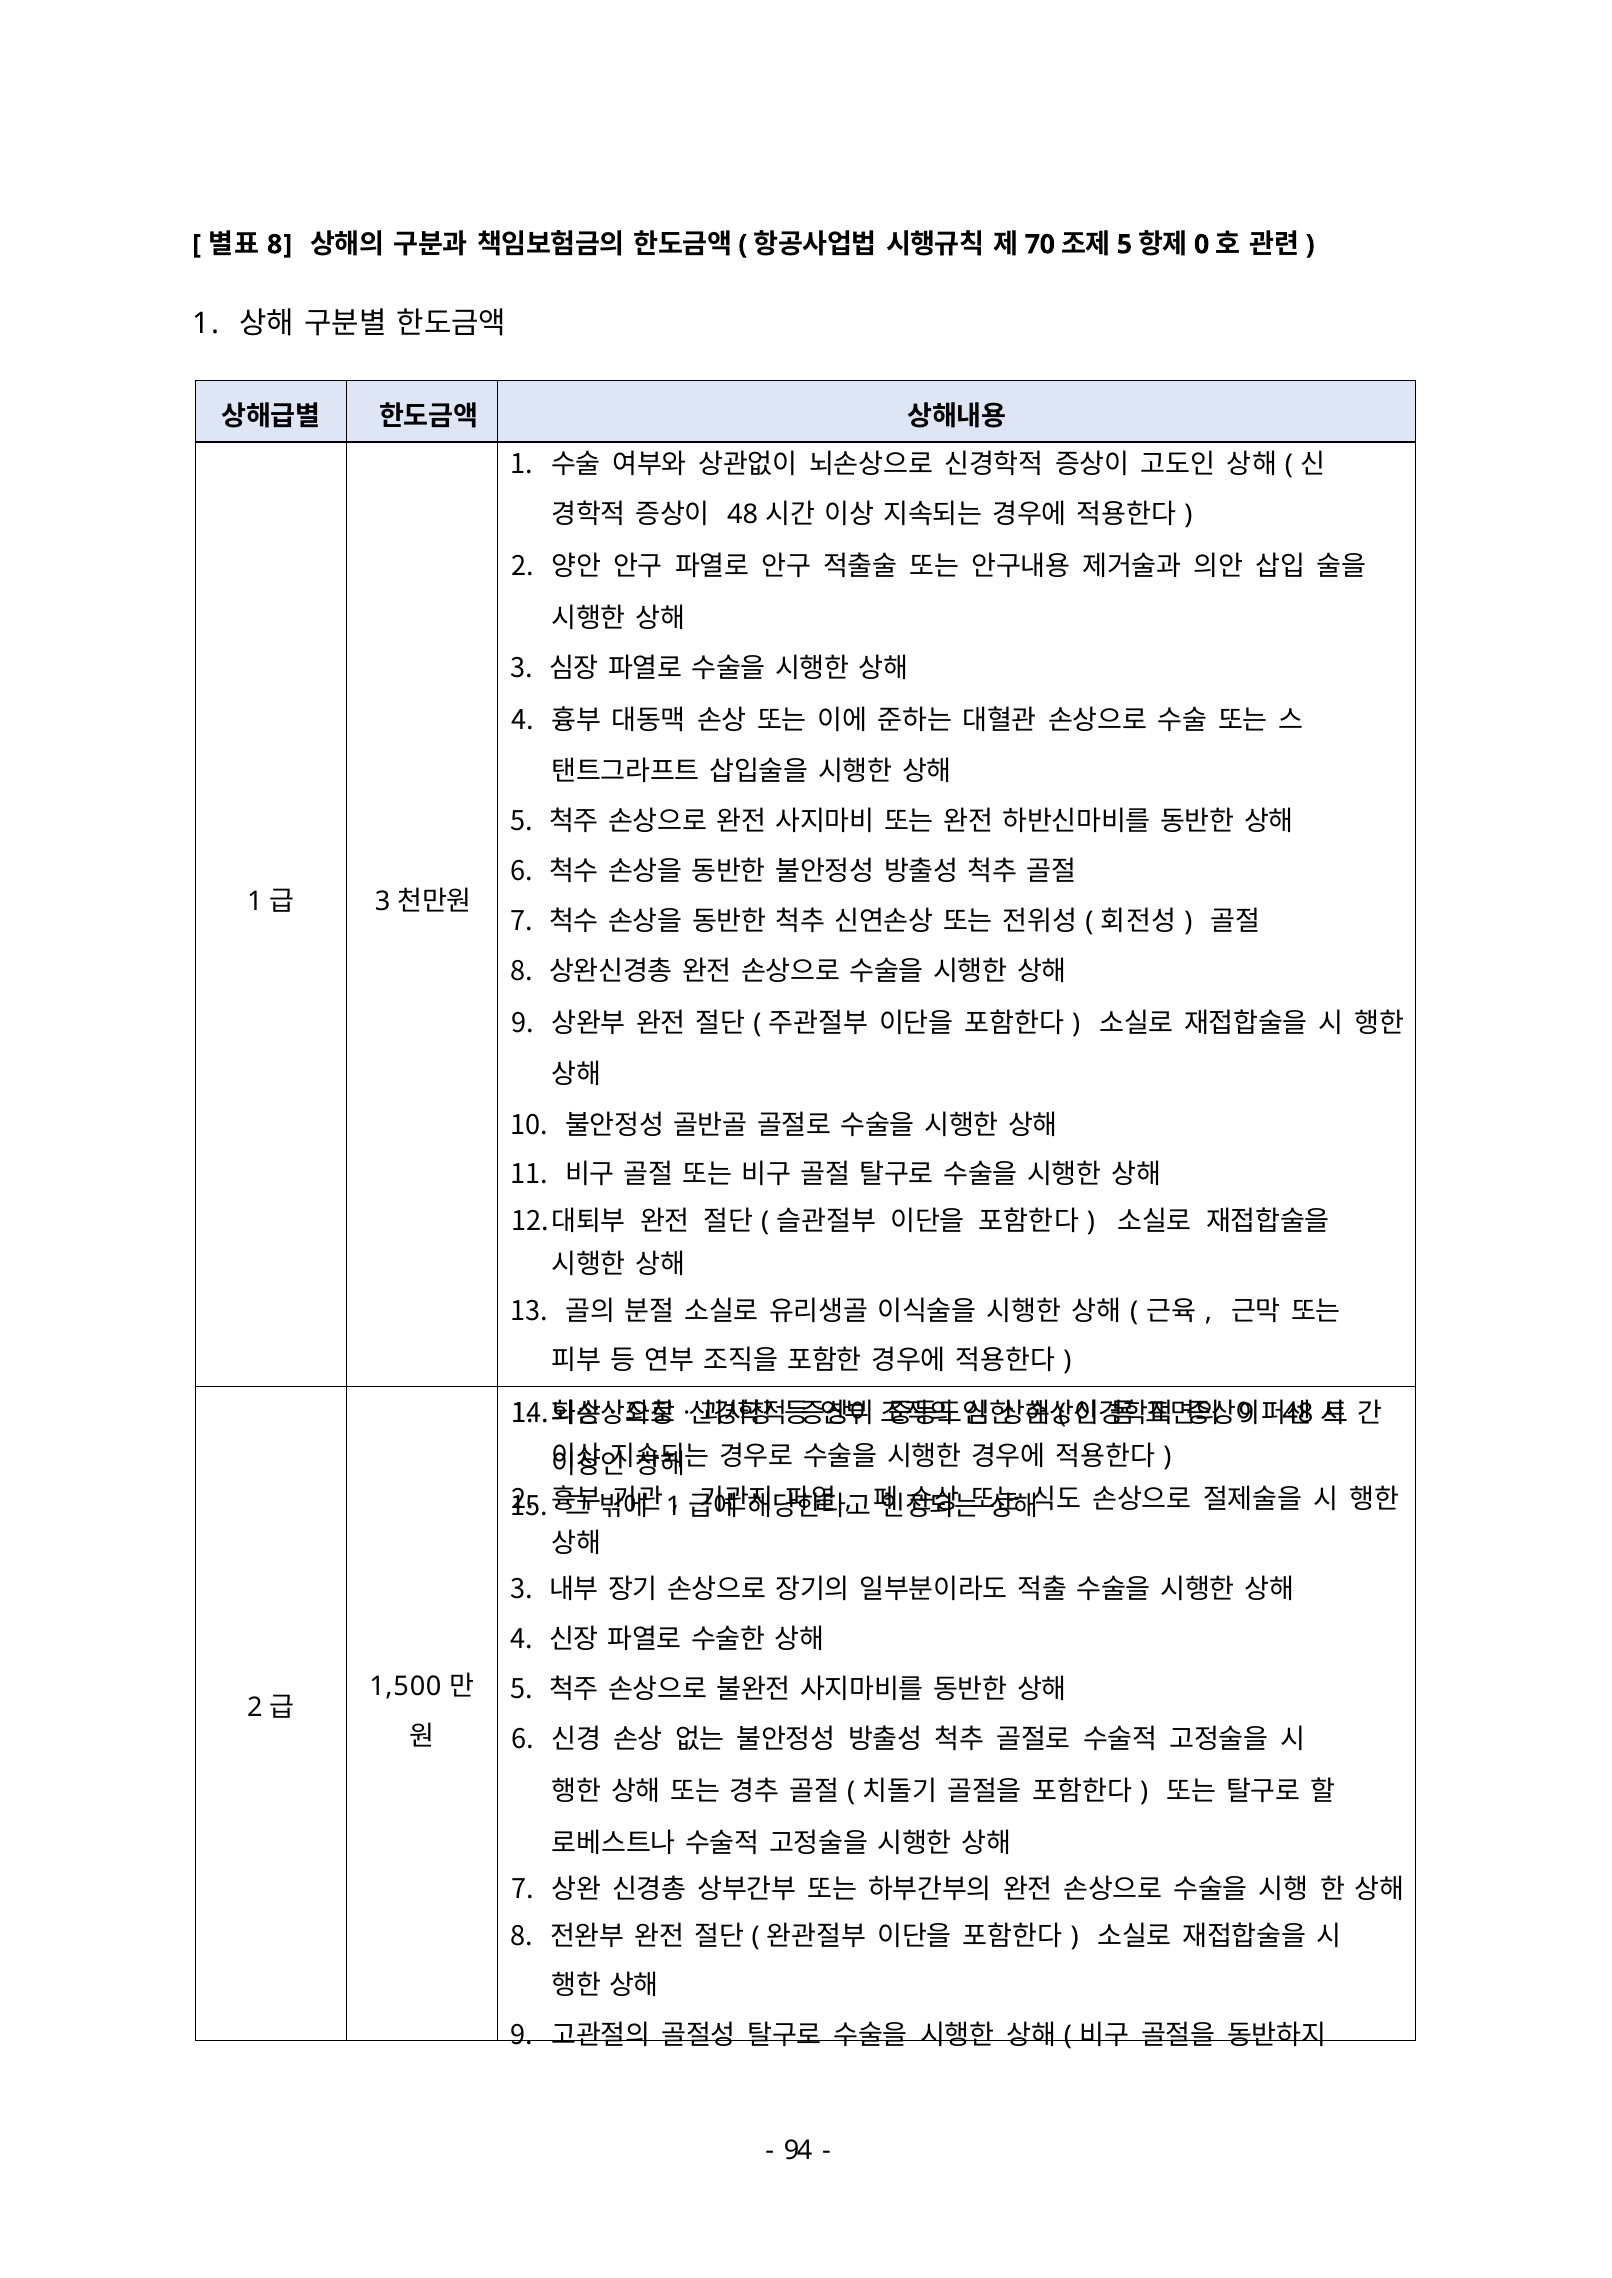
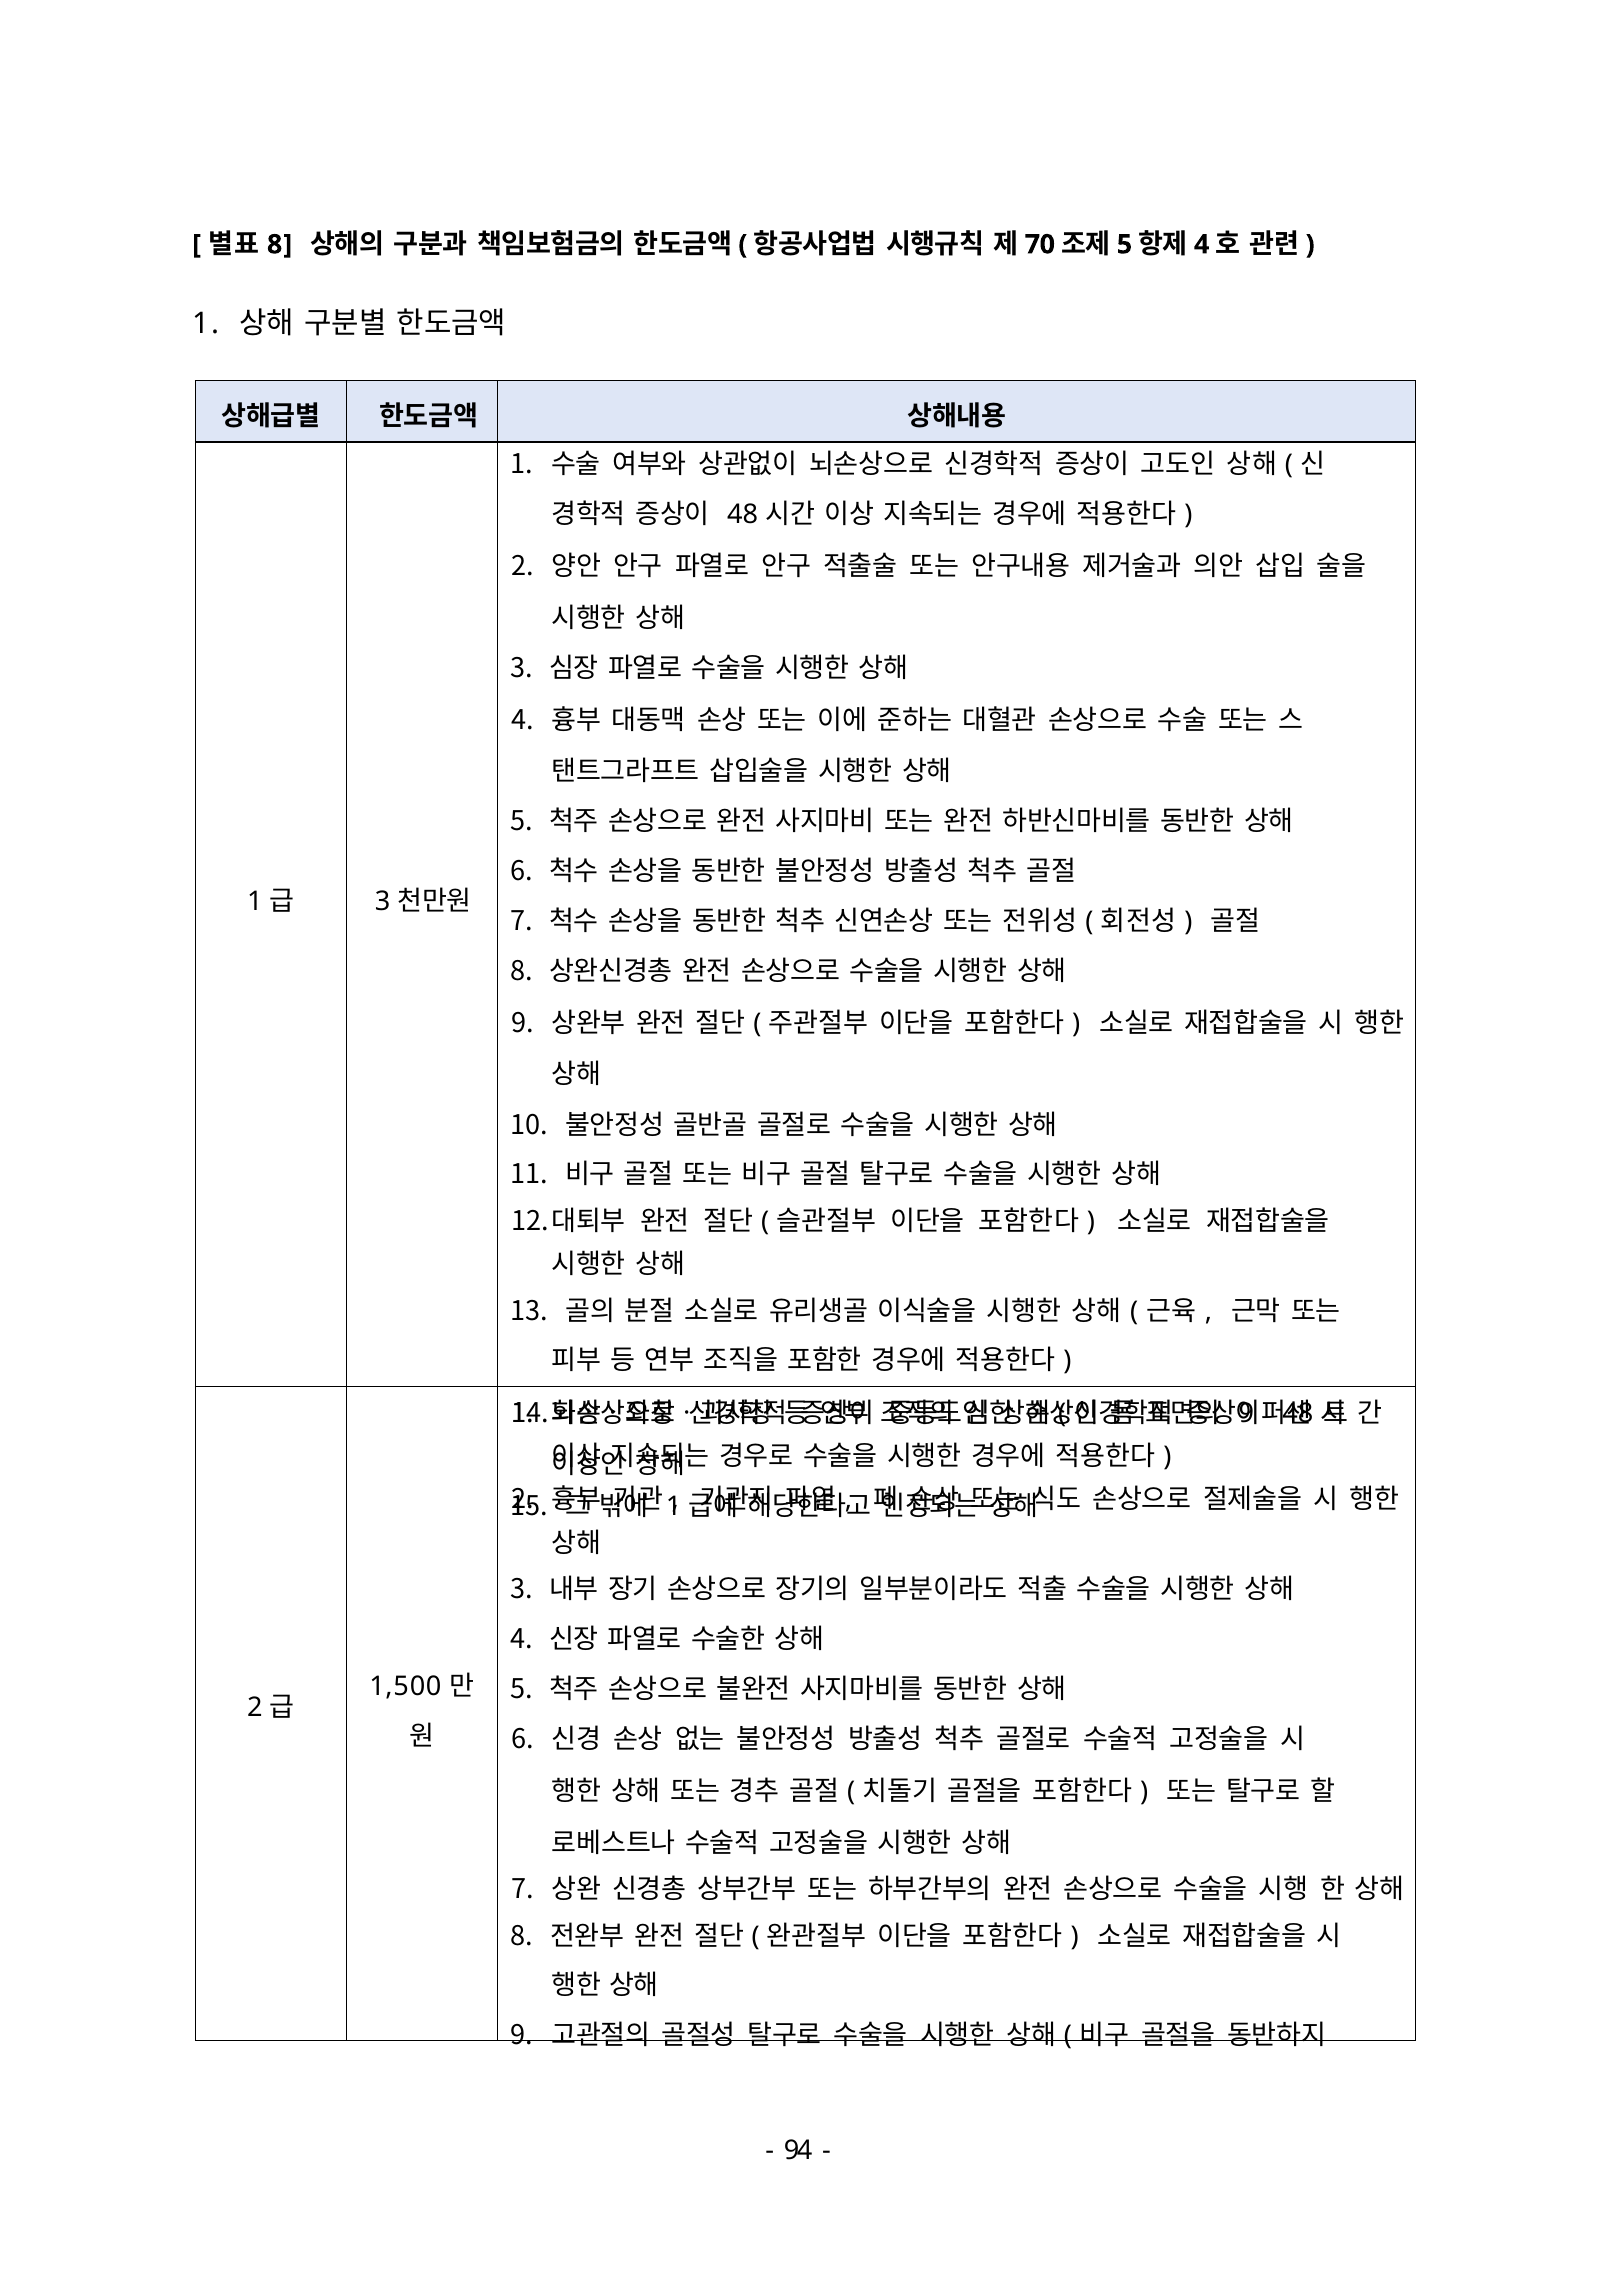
0 at (1202, 245): 0 -> 4
